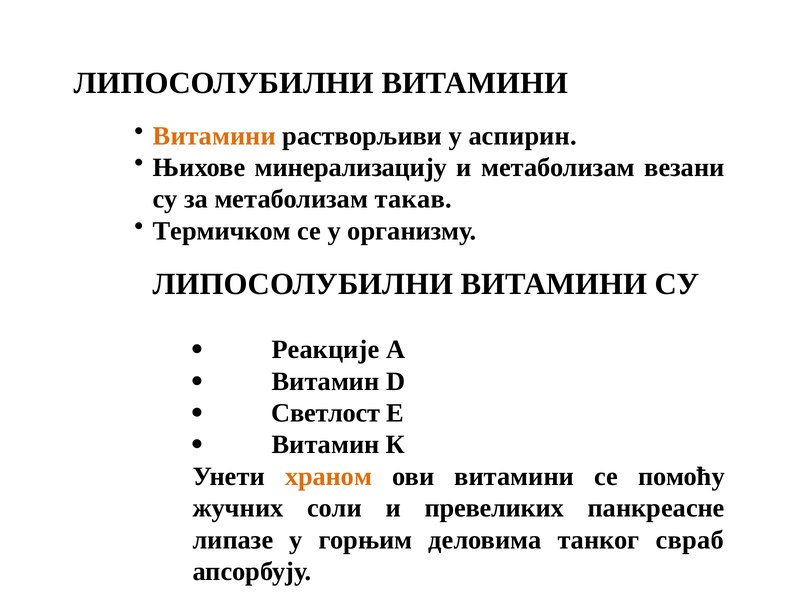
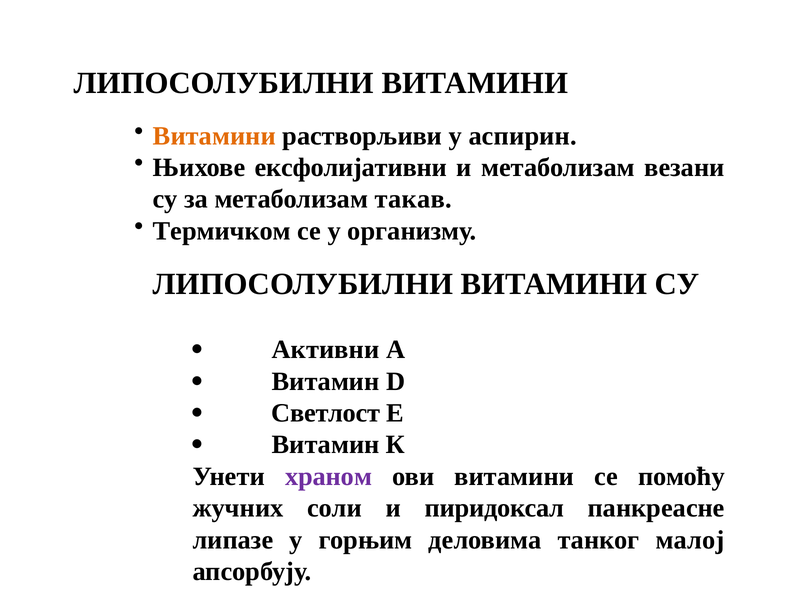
минерализацију: минерализацију -> ексфолијативни
Реакције: Реакције -> Активни
храном colour: orange -> purple
превеликих: превеликих -> пиридоксал
свраб: свраб -> малој
